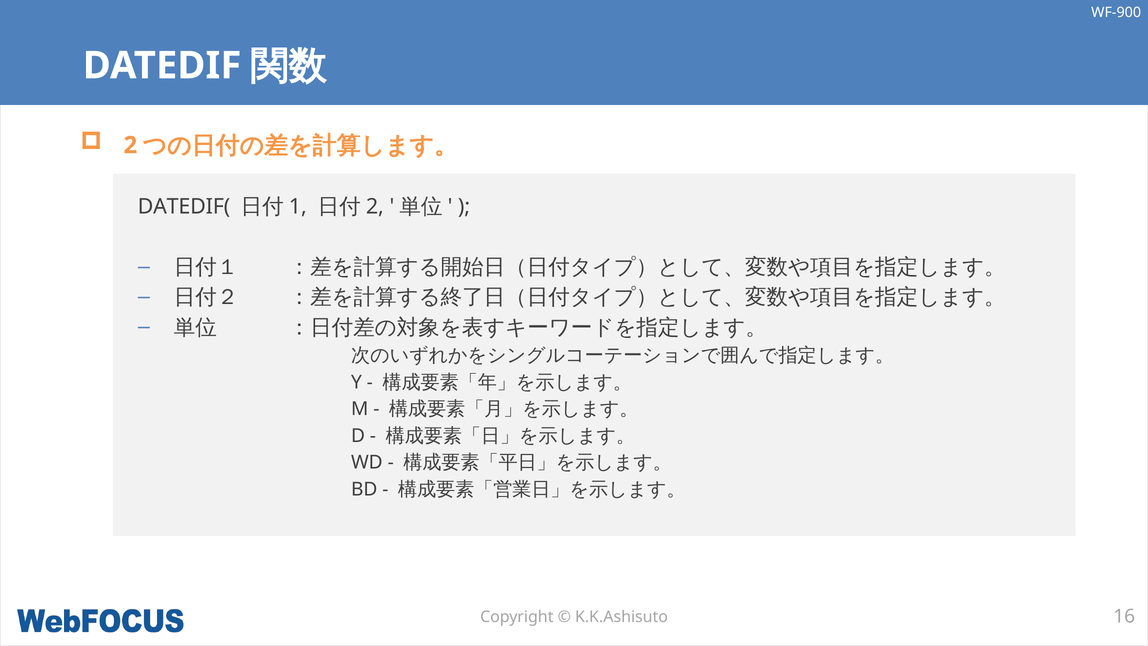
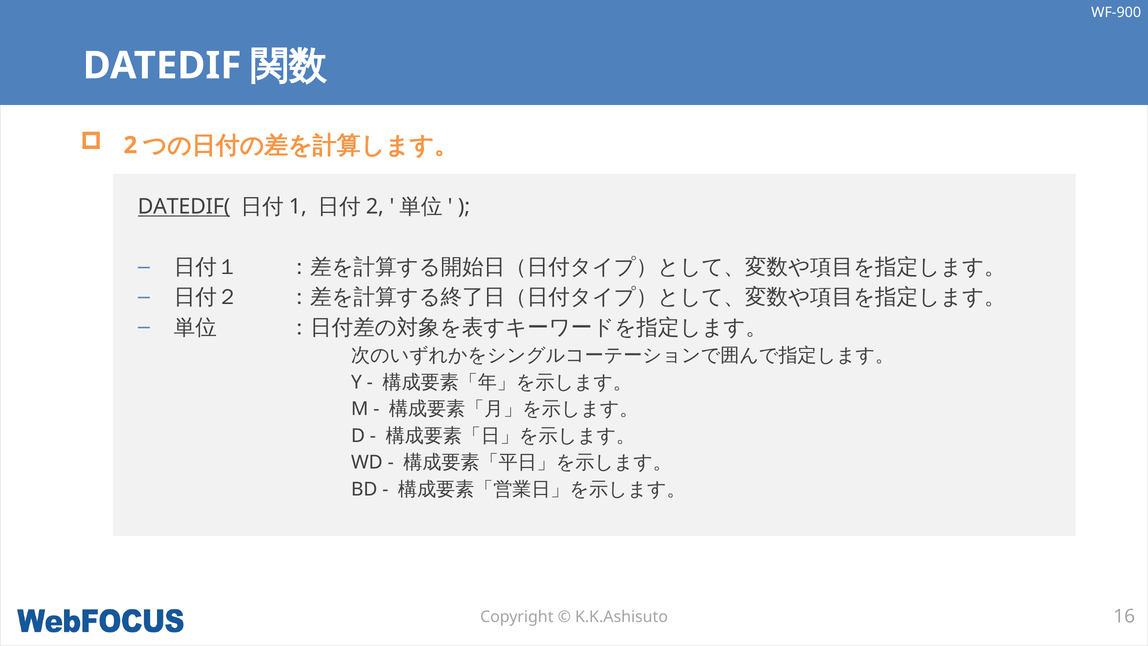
DATEDIF( underline: none -> present
